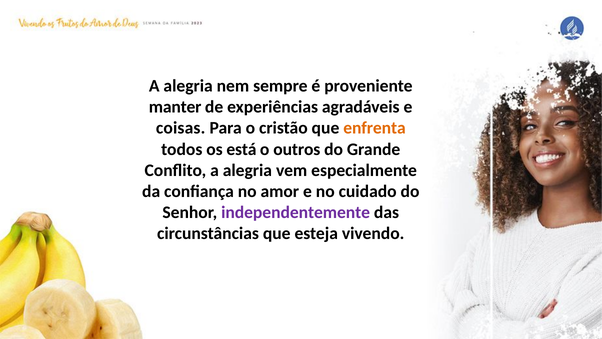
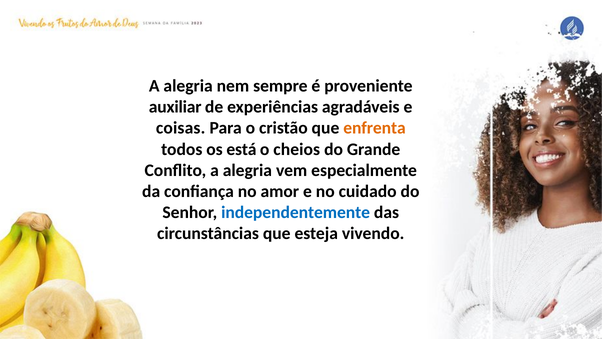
manter: manter -> auxiliar
outros: outros -> cheios
independentemente colour: purple -> blue
